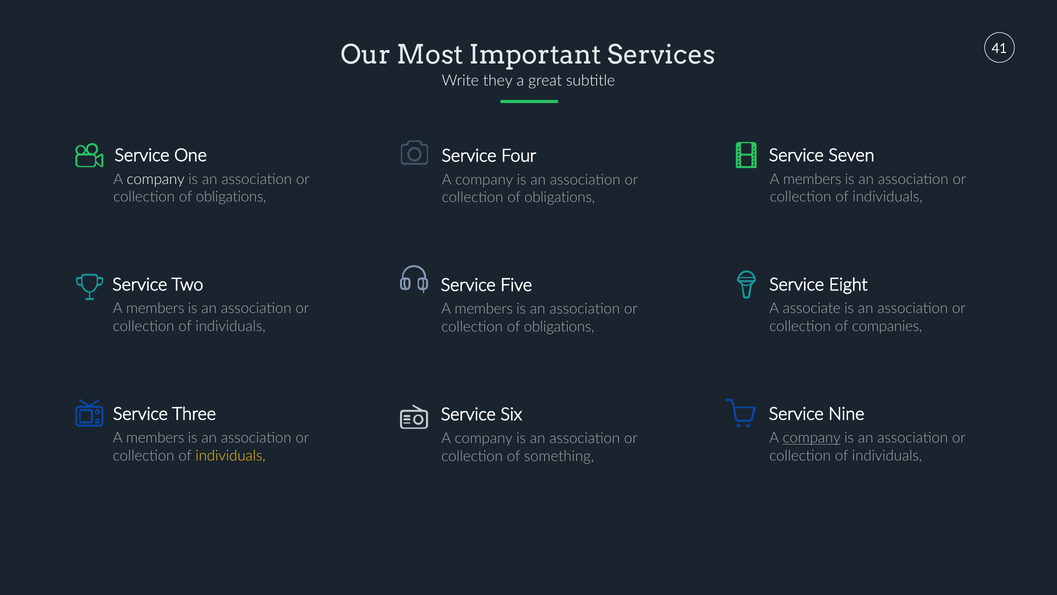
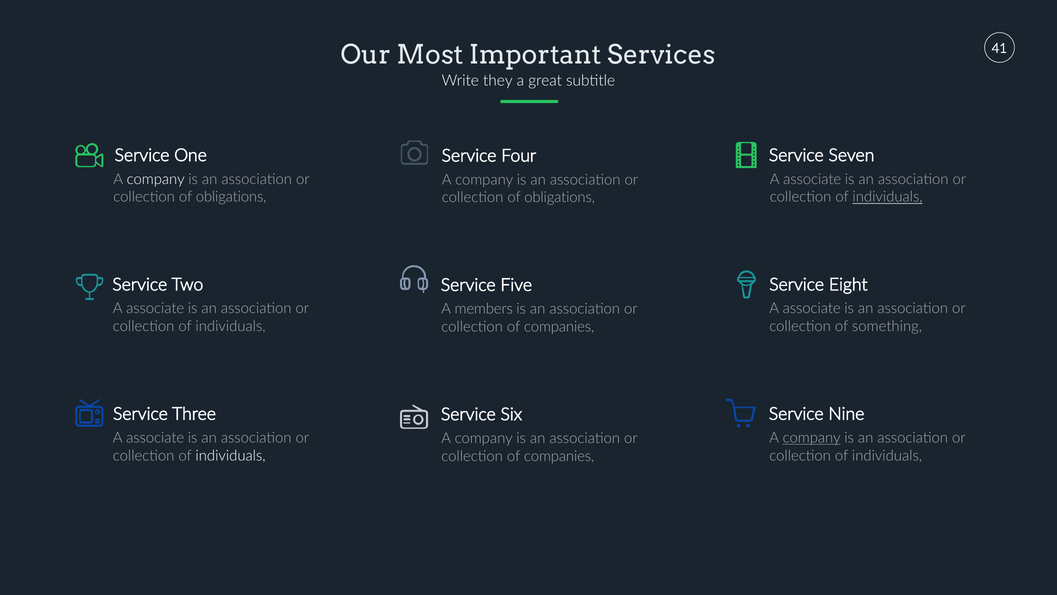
members at (812, 179): members -> associate
individuals at (888, 197) underline: none -> present
members at (155, 308): members -> associate
companies: companies -> something
obligations at (559, 327): obligations -> companies
members at (155, 438): members -> associate
individuals at (231, 455) colour: yellow -> white
something at (559, 456): something -> companies
